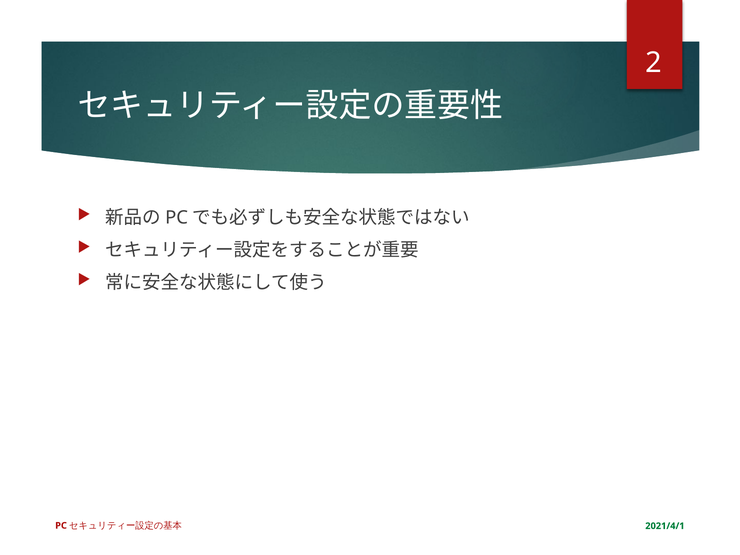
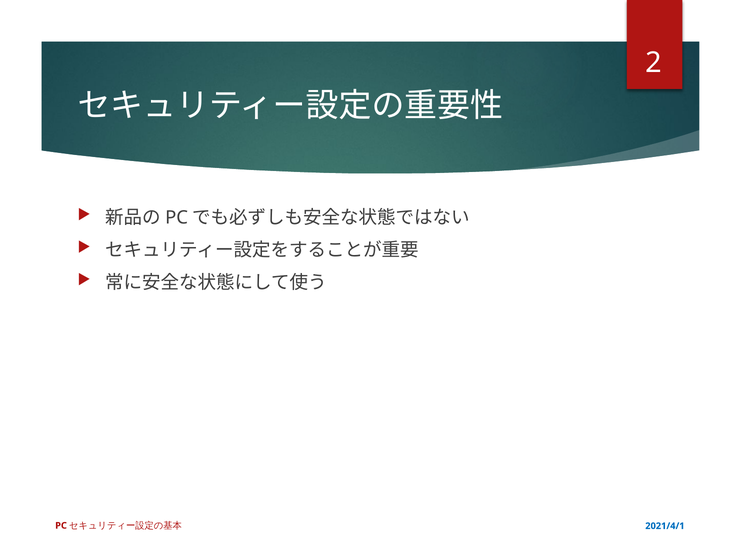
2021/4/1 colour: green -> blue
